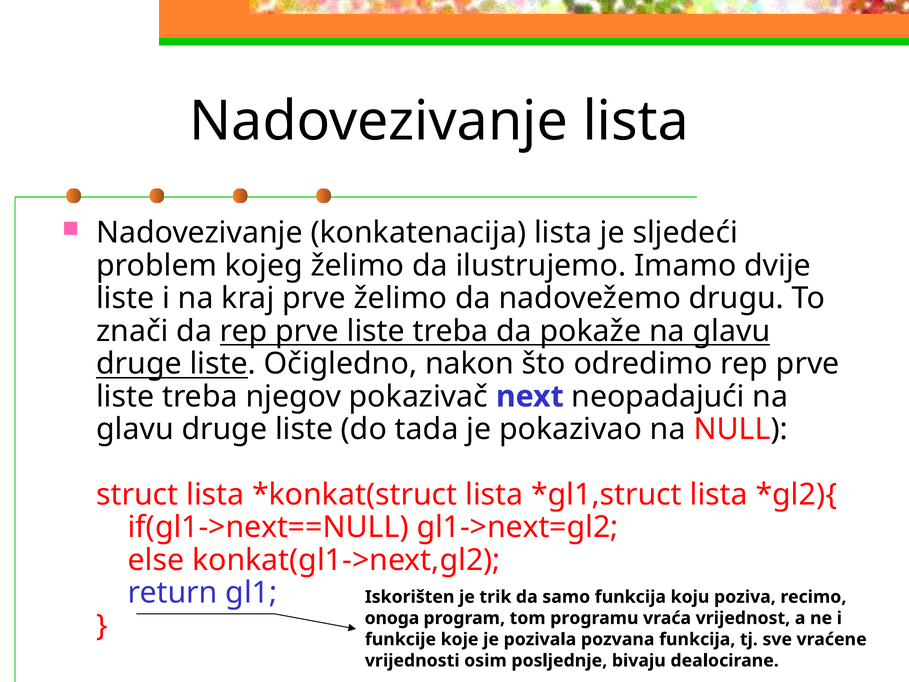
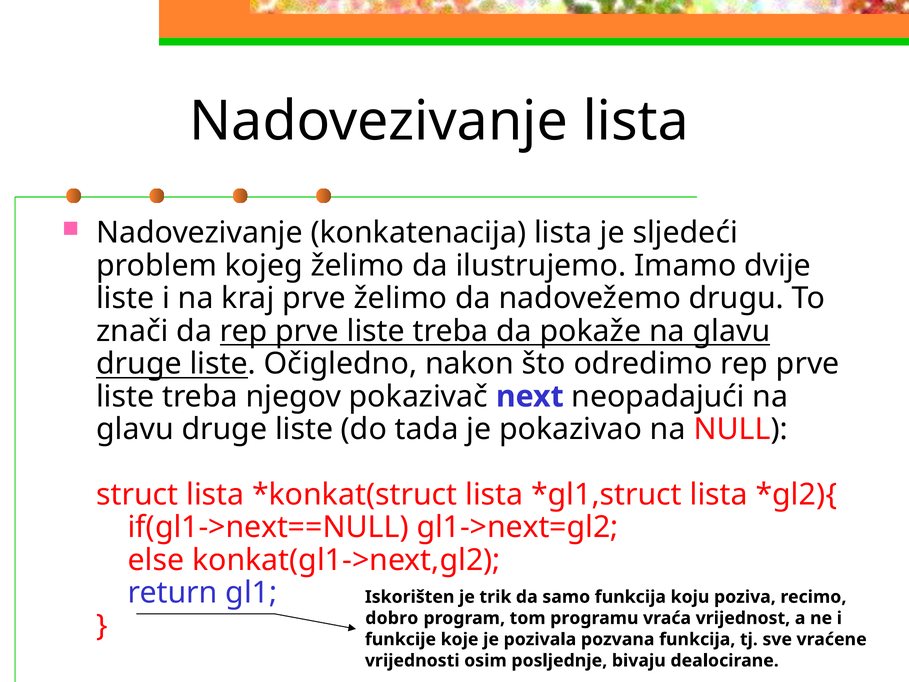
onoga: onoga -> dobro
